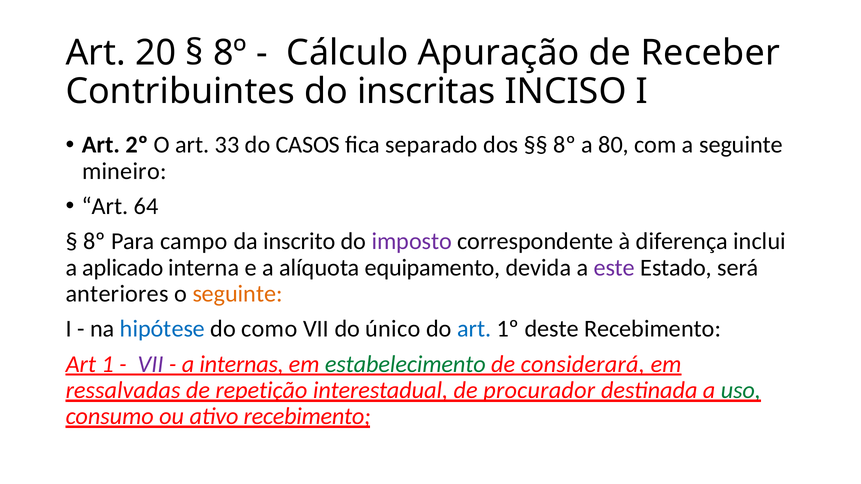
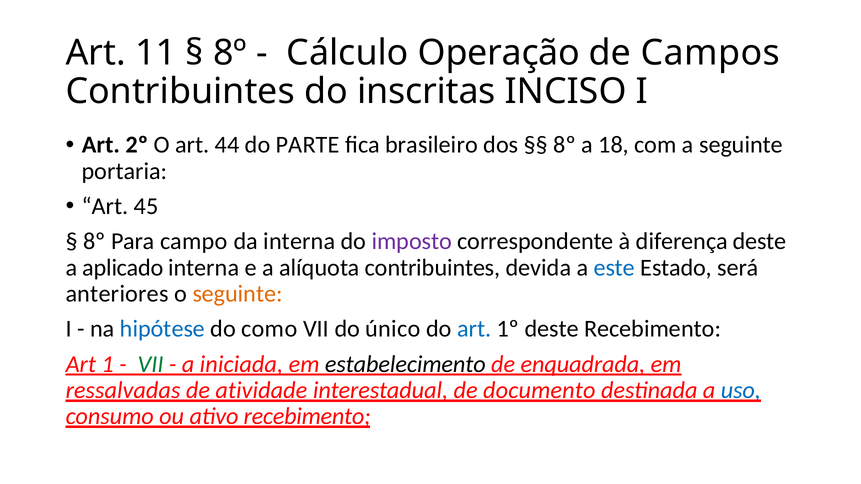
20: 20 -> 11
Apuração: Apuração -> Operação
Receber: Receber -> Campos
33: 33 -> 44
CASOS: CASOS -> PARTE
separado: separado -> brasileiro
80: 80 -> 18
mineiro: mineiro -> portaria
64: 64 -> 45
da inscrito: inscrito -> interna
diferença inclui: inclui -> deste
alíquota equipamento: equipamento -> contribuintes
este colour: purple -> blue
VII at (151, 364) colour: purple -> green
internas: internas -> iniciada
estabelecimento colour: green -> black
considerará: considerará -> enquadrada
repetição: repetição -> atividade
procurador: procurador -> documento
uso colour: green -> blue
